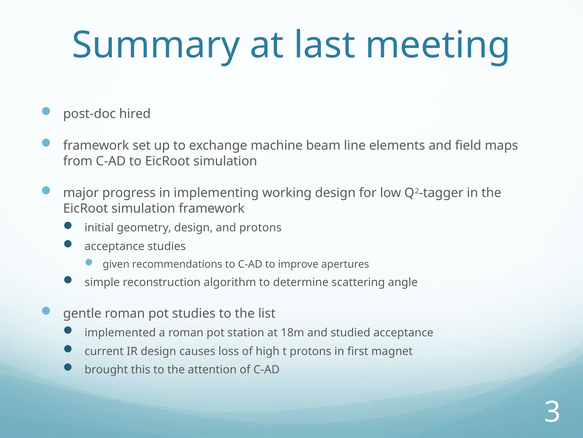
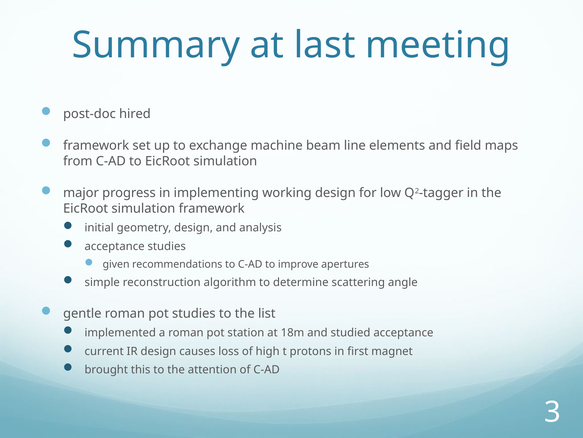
and protons: protons -> analysis
